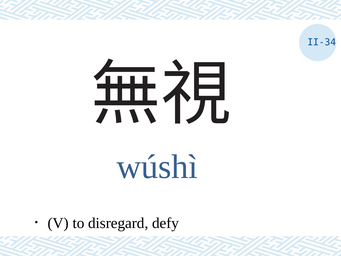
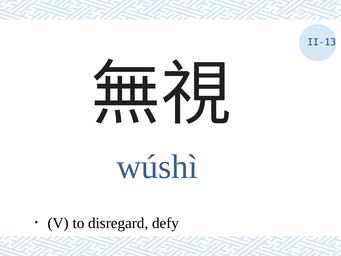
II-34: II-34 -> II-13
